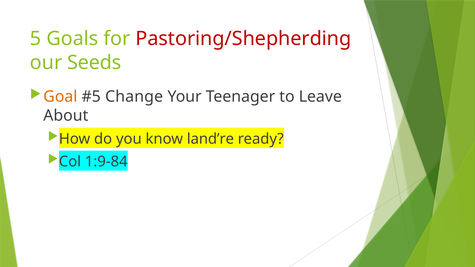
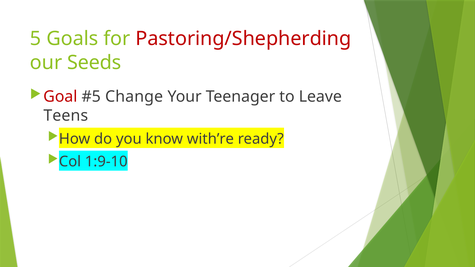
Goal colour: orange -> red
About: About -> Teens
land’re: land’re -> with’re
1:9-84: 1:9-84 -> 1:9-10
